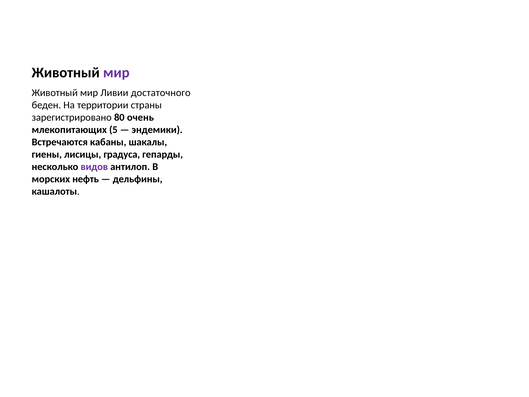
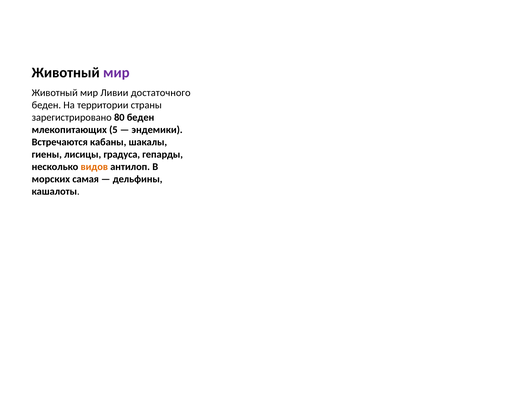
80 очень: очень -> беден
видов colour: purple -> orange
нефть: нефть -> самая
